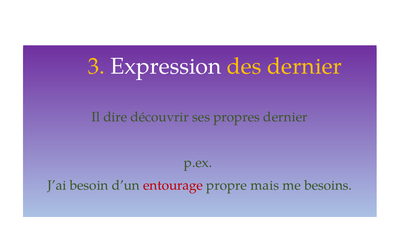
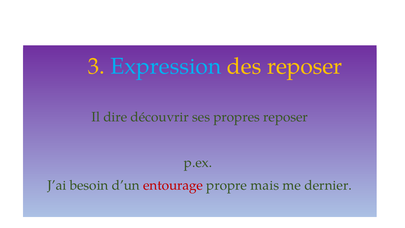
Expression colour: white -> light blue
des dernier: dernier -> reposer
propres dernier: dernier -> reposer
besoins: besoins -> dernier
